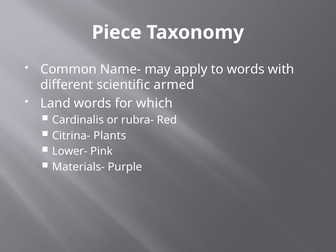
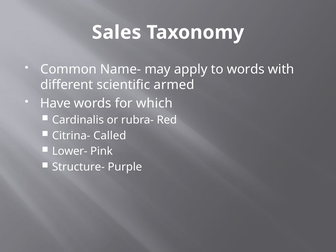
Piece: Piece -> Sales
Land: Land -> Have
Plants: Plants -> Called
Materials-: Materials- -> Structure-
